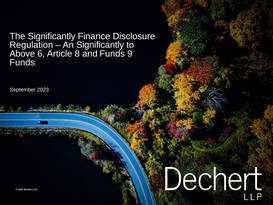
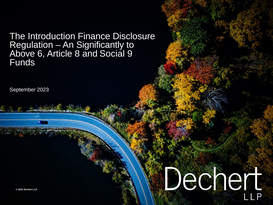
The Significantly: Significantly -> Introduction
and Funds: Funds -> Social
